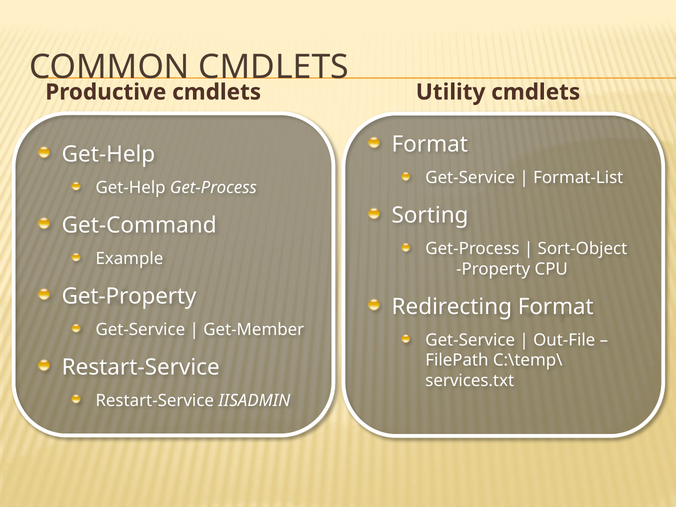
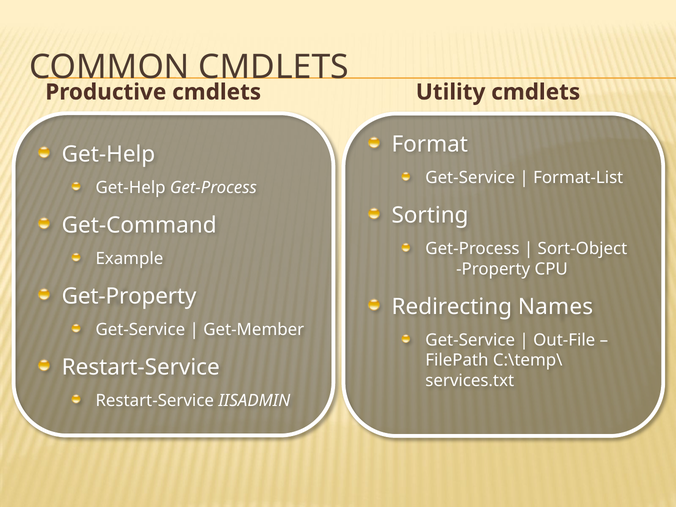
Redirecting Format: Format -> Names
